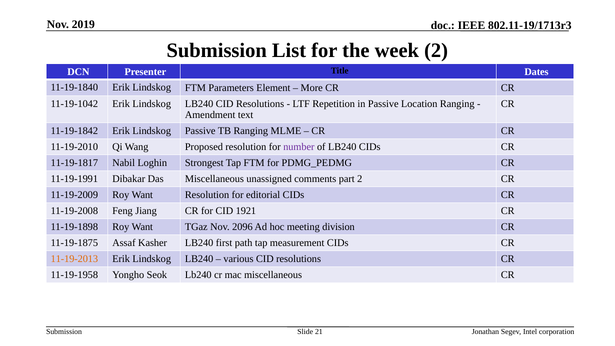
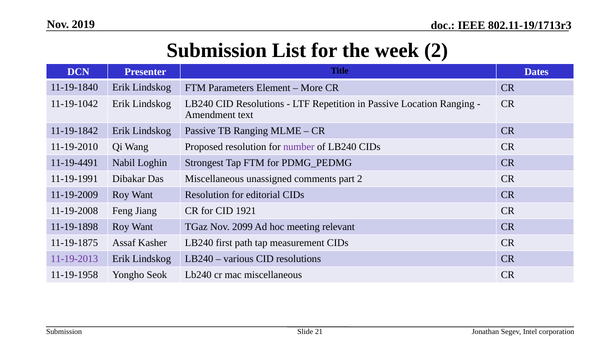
11-19-1817: 11-19-1817 -> 11-19-4491
2096: 2096 -> 2099
division: division -> relevant
11-19-2013 colour: orange -> purple
